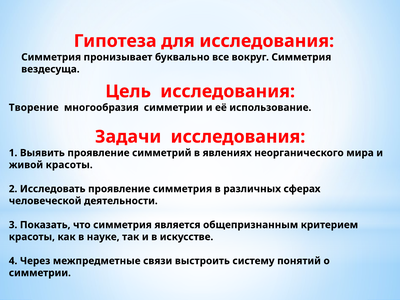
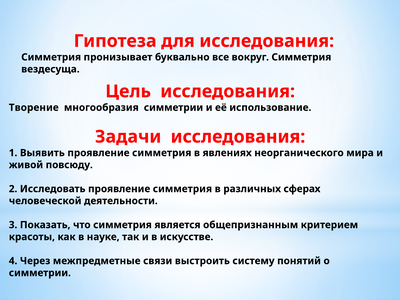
Выявить проявление симметрий: симметрий -> симметрия
живой красоты: красоты -> повсюду
